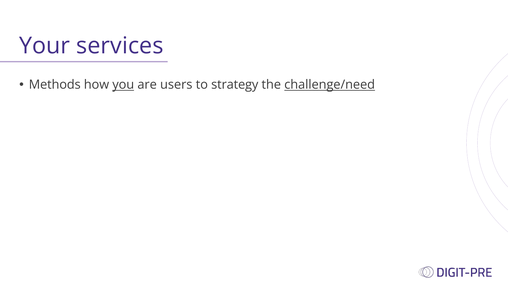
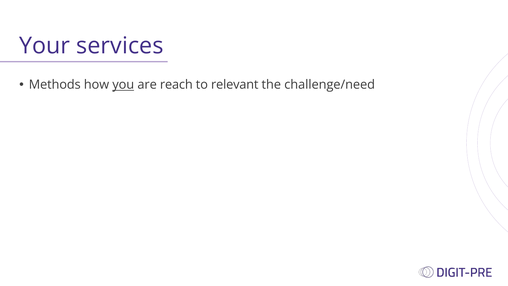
users: users -> reach
strategy: strategy -> relevant
challenge/need underline: present -> none
